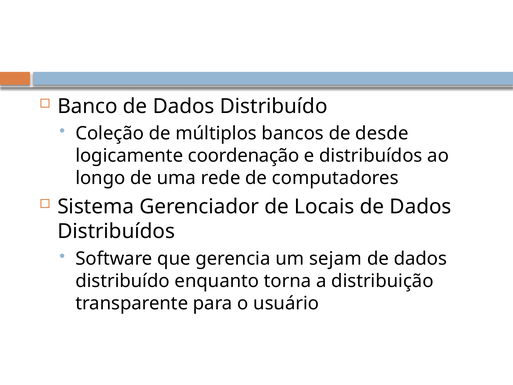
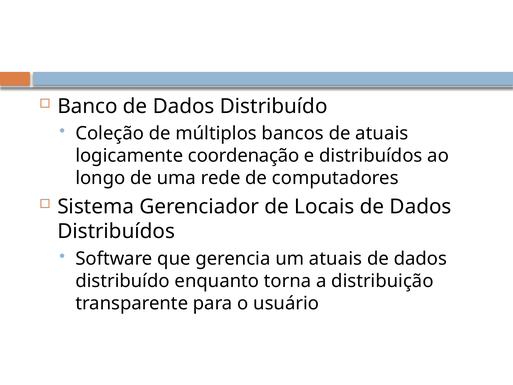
de desde: desde -> atuais
um sejam: sejam -> atuais
